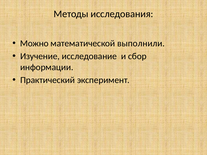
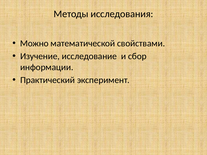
выполнили: выполнили -> свойствами
